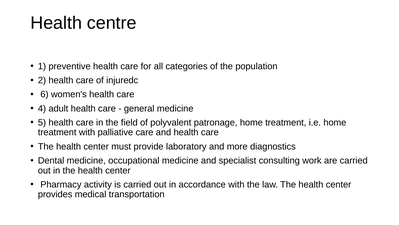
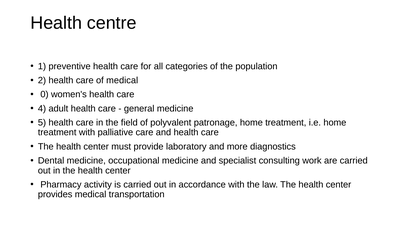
of injuredc: injuredc -> medical
6: 6 -> 0
